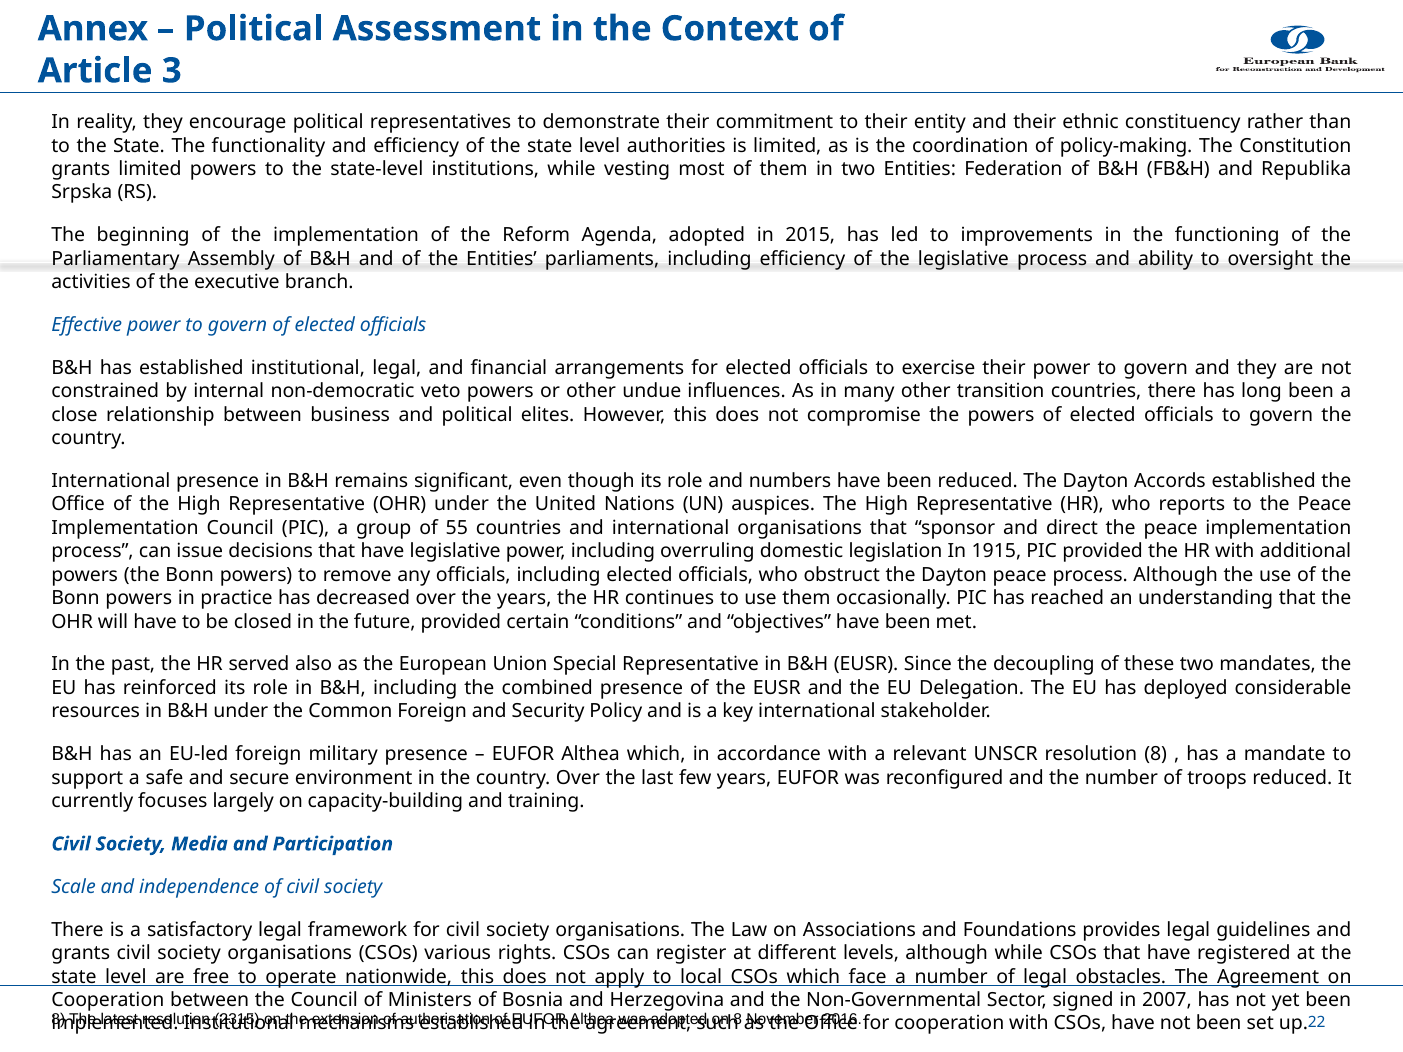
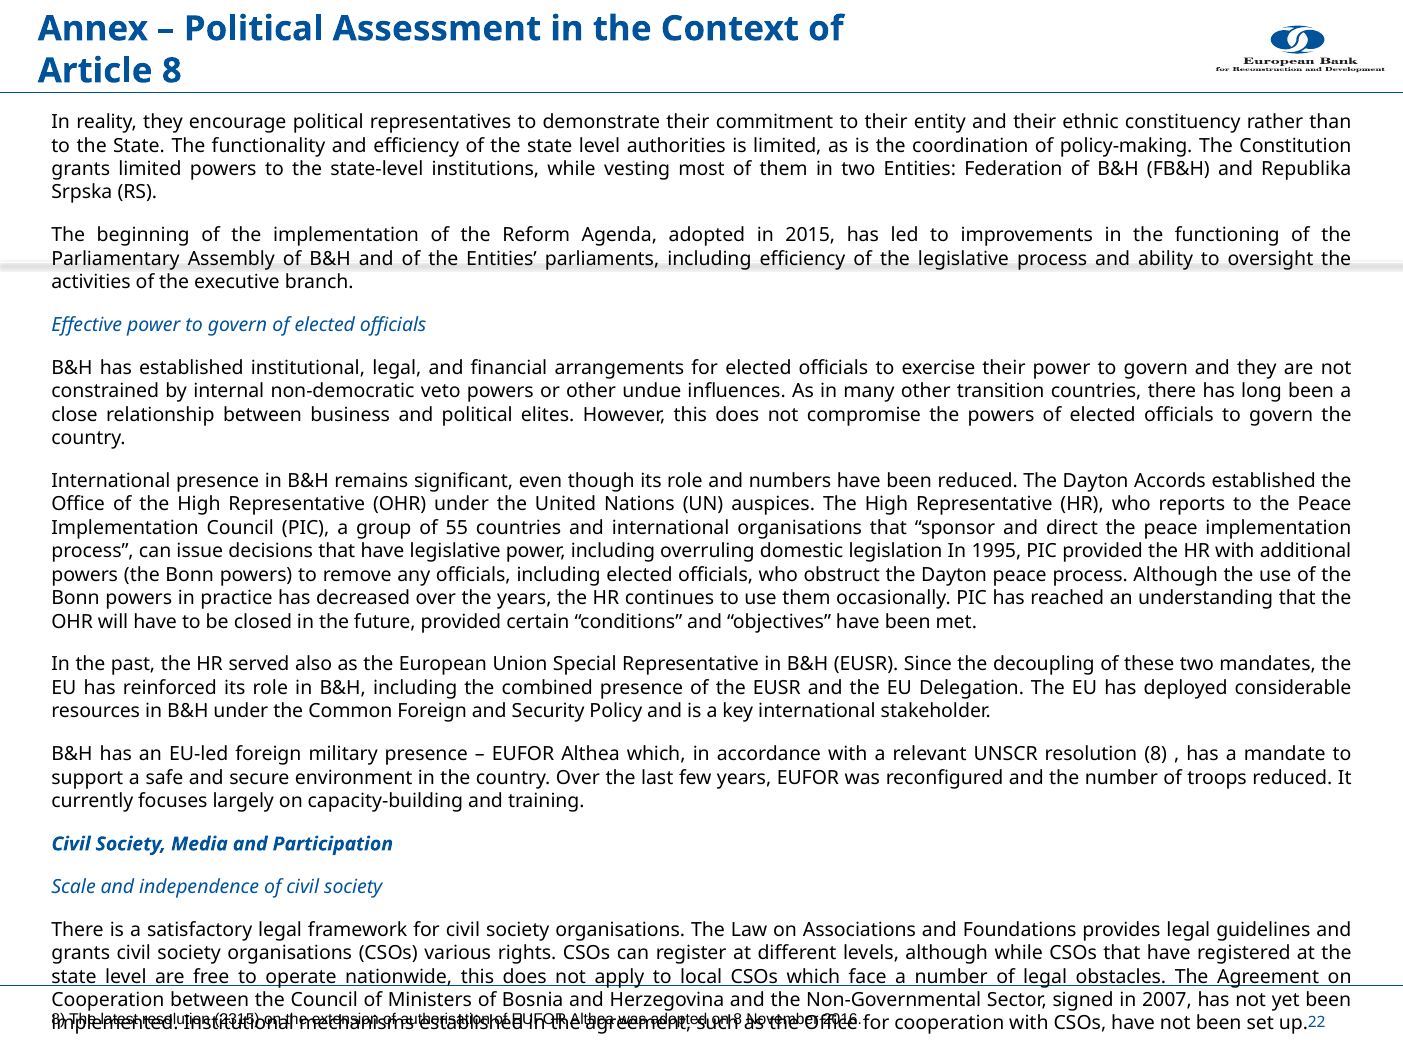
Article 3: 3 -> 8
1915: 1915 -> 1995
